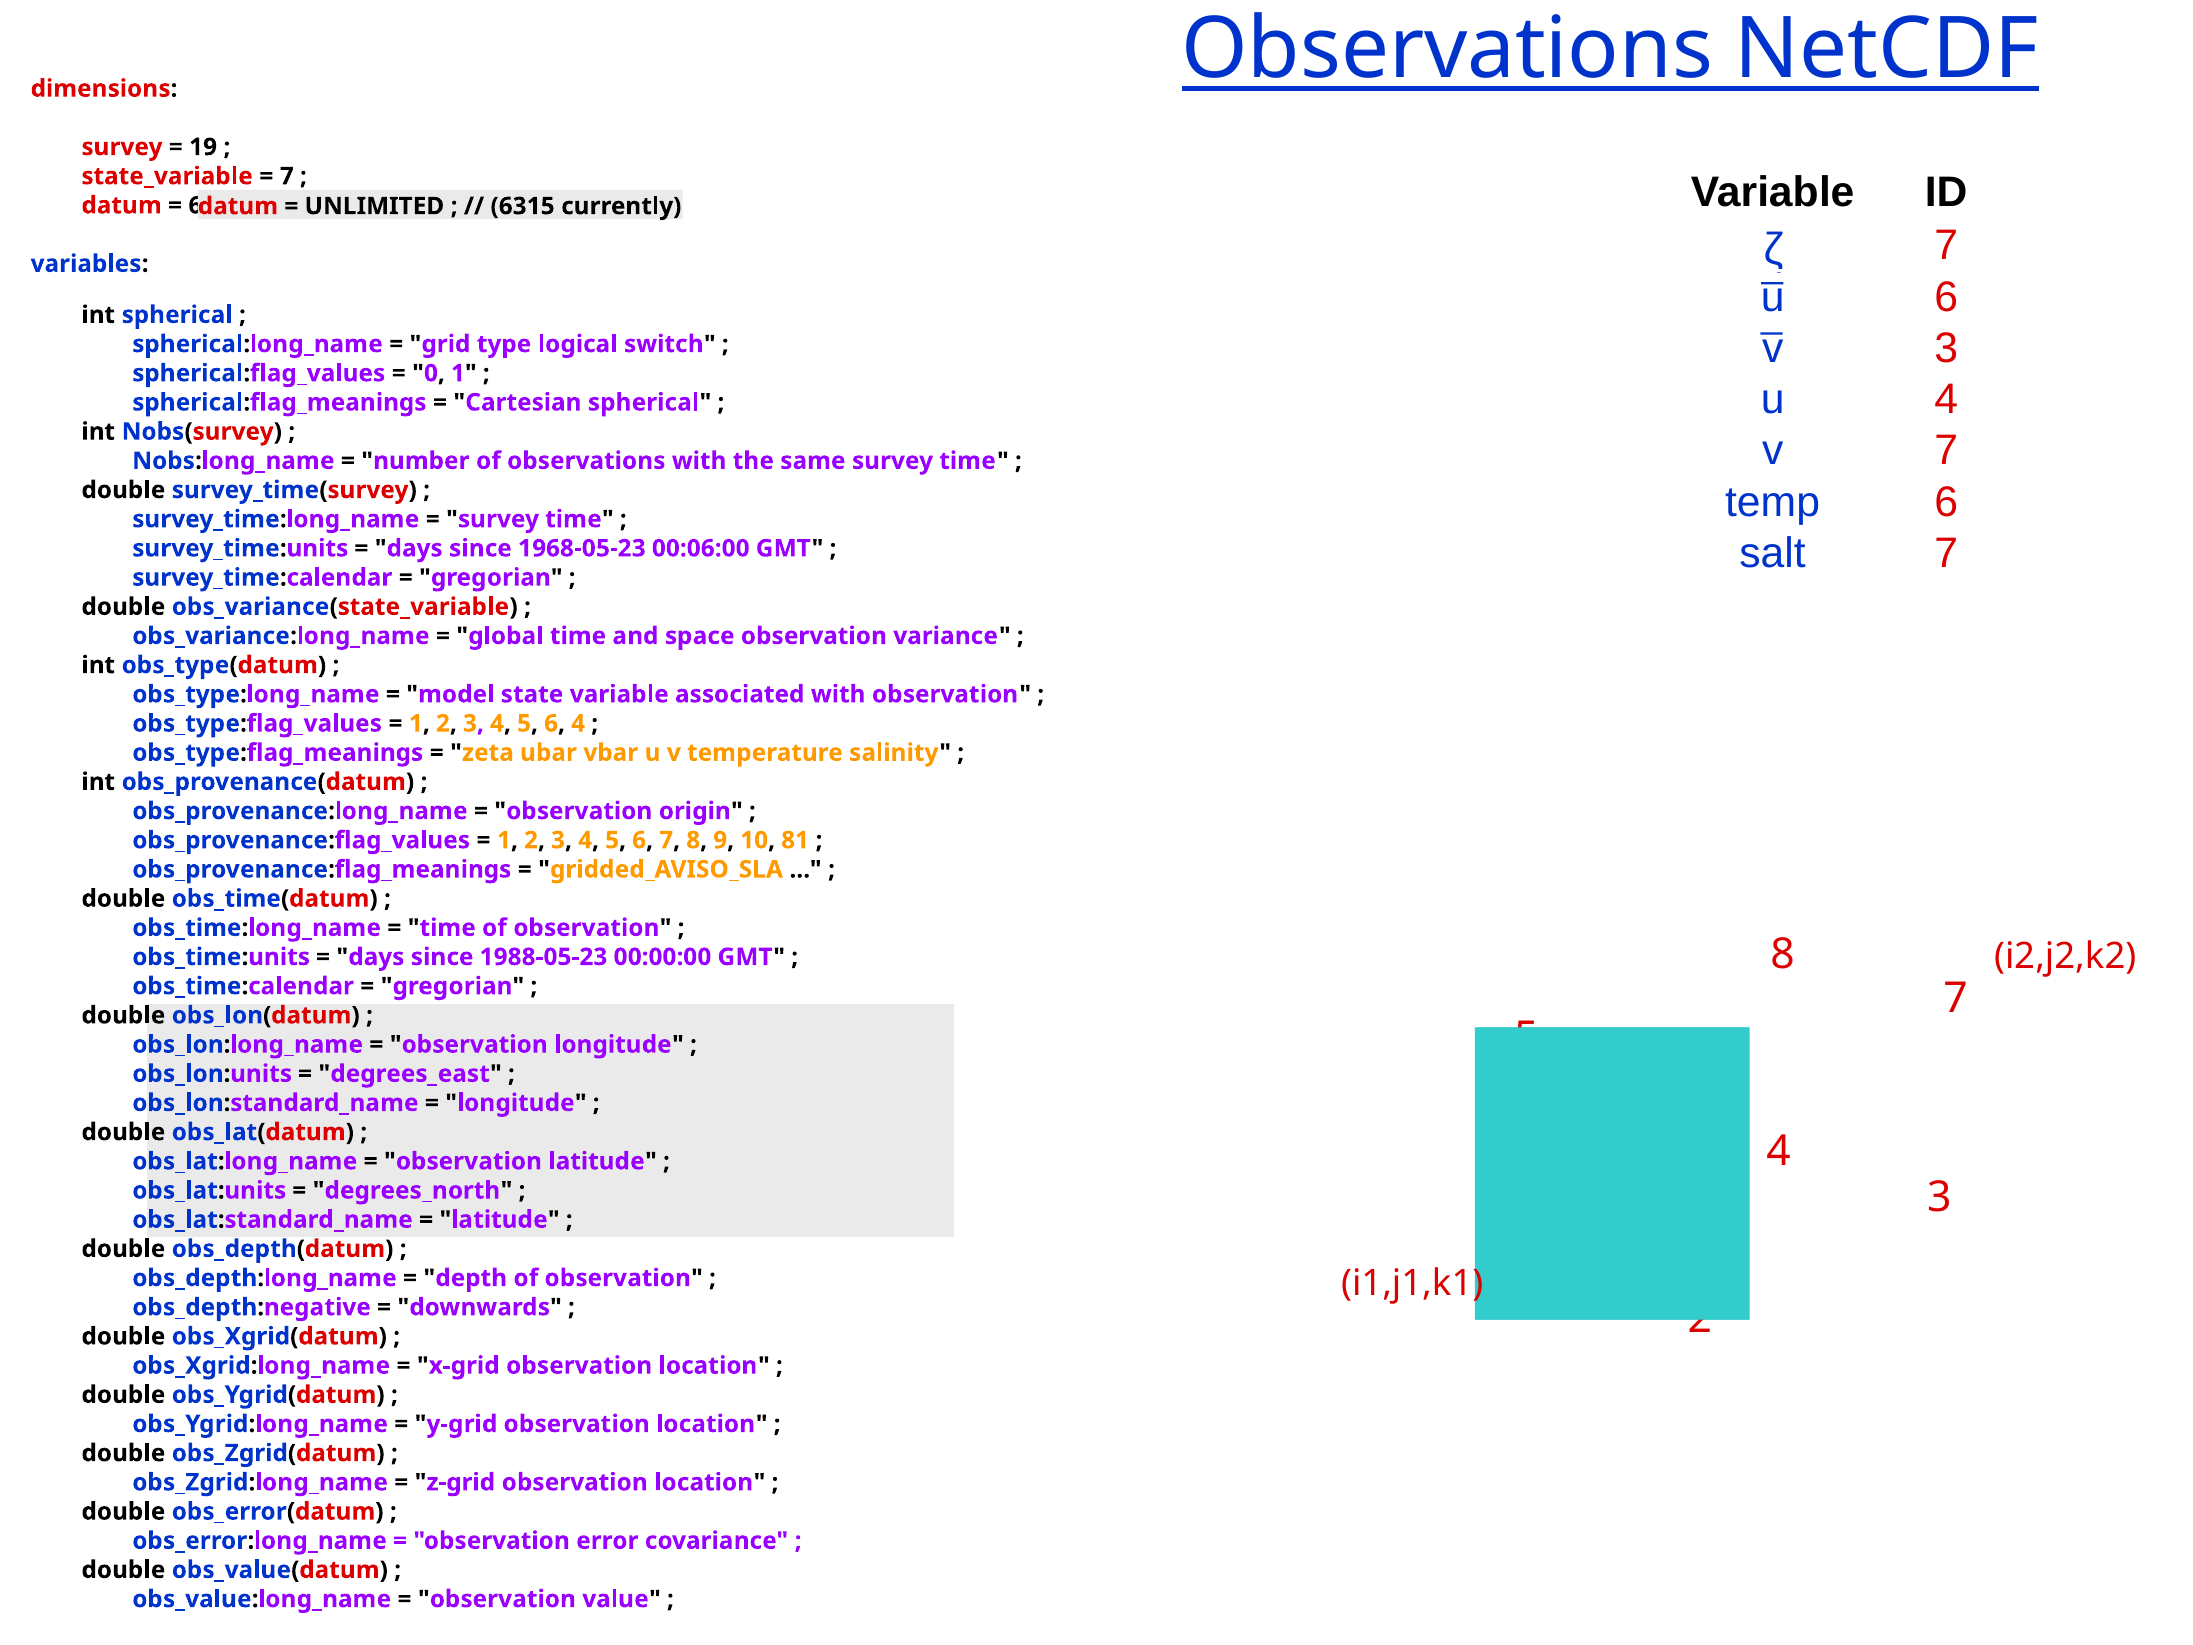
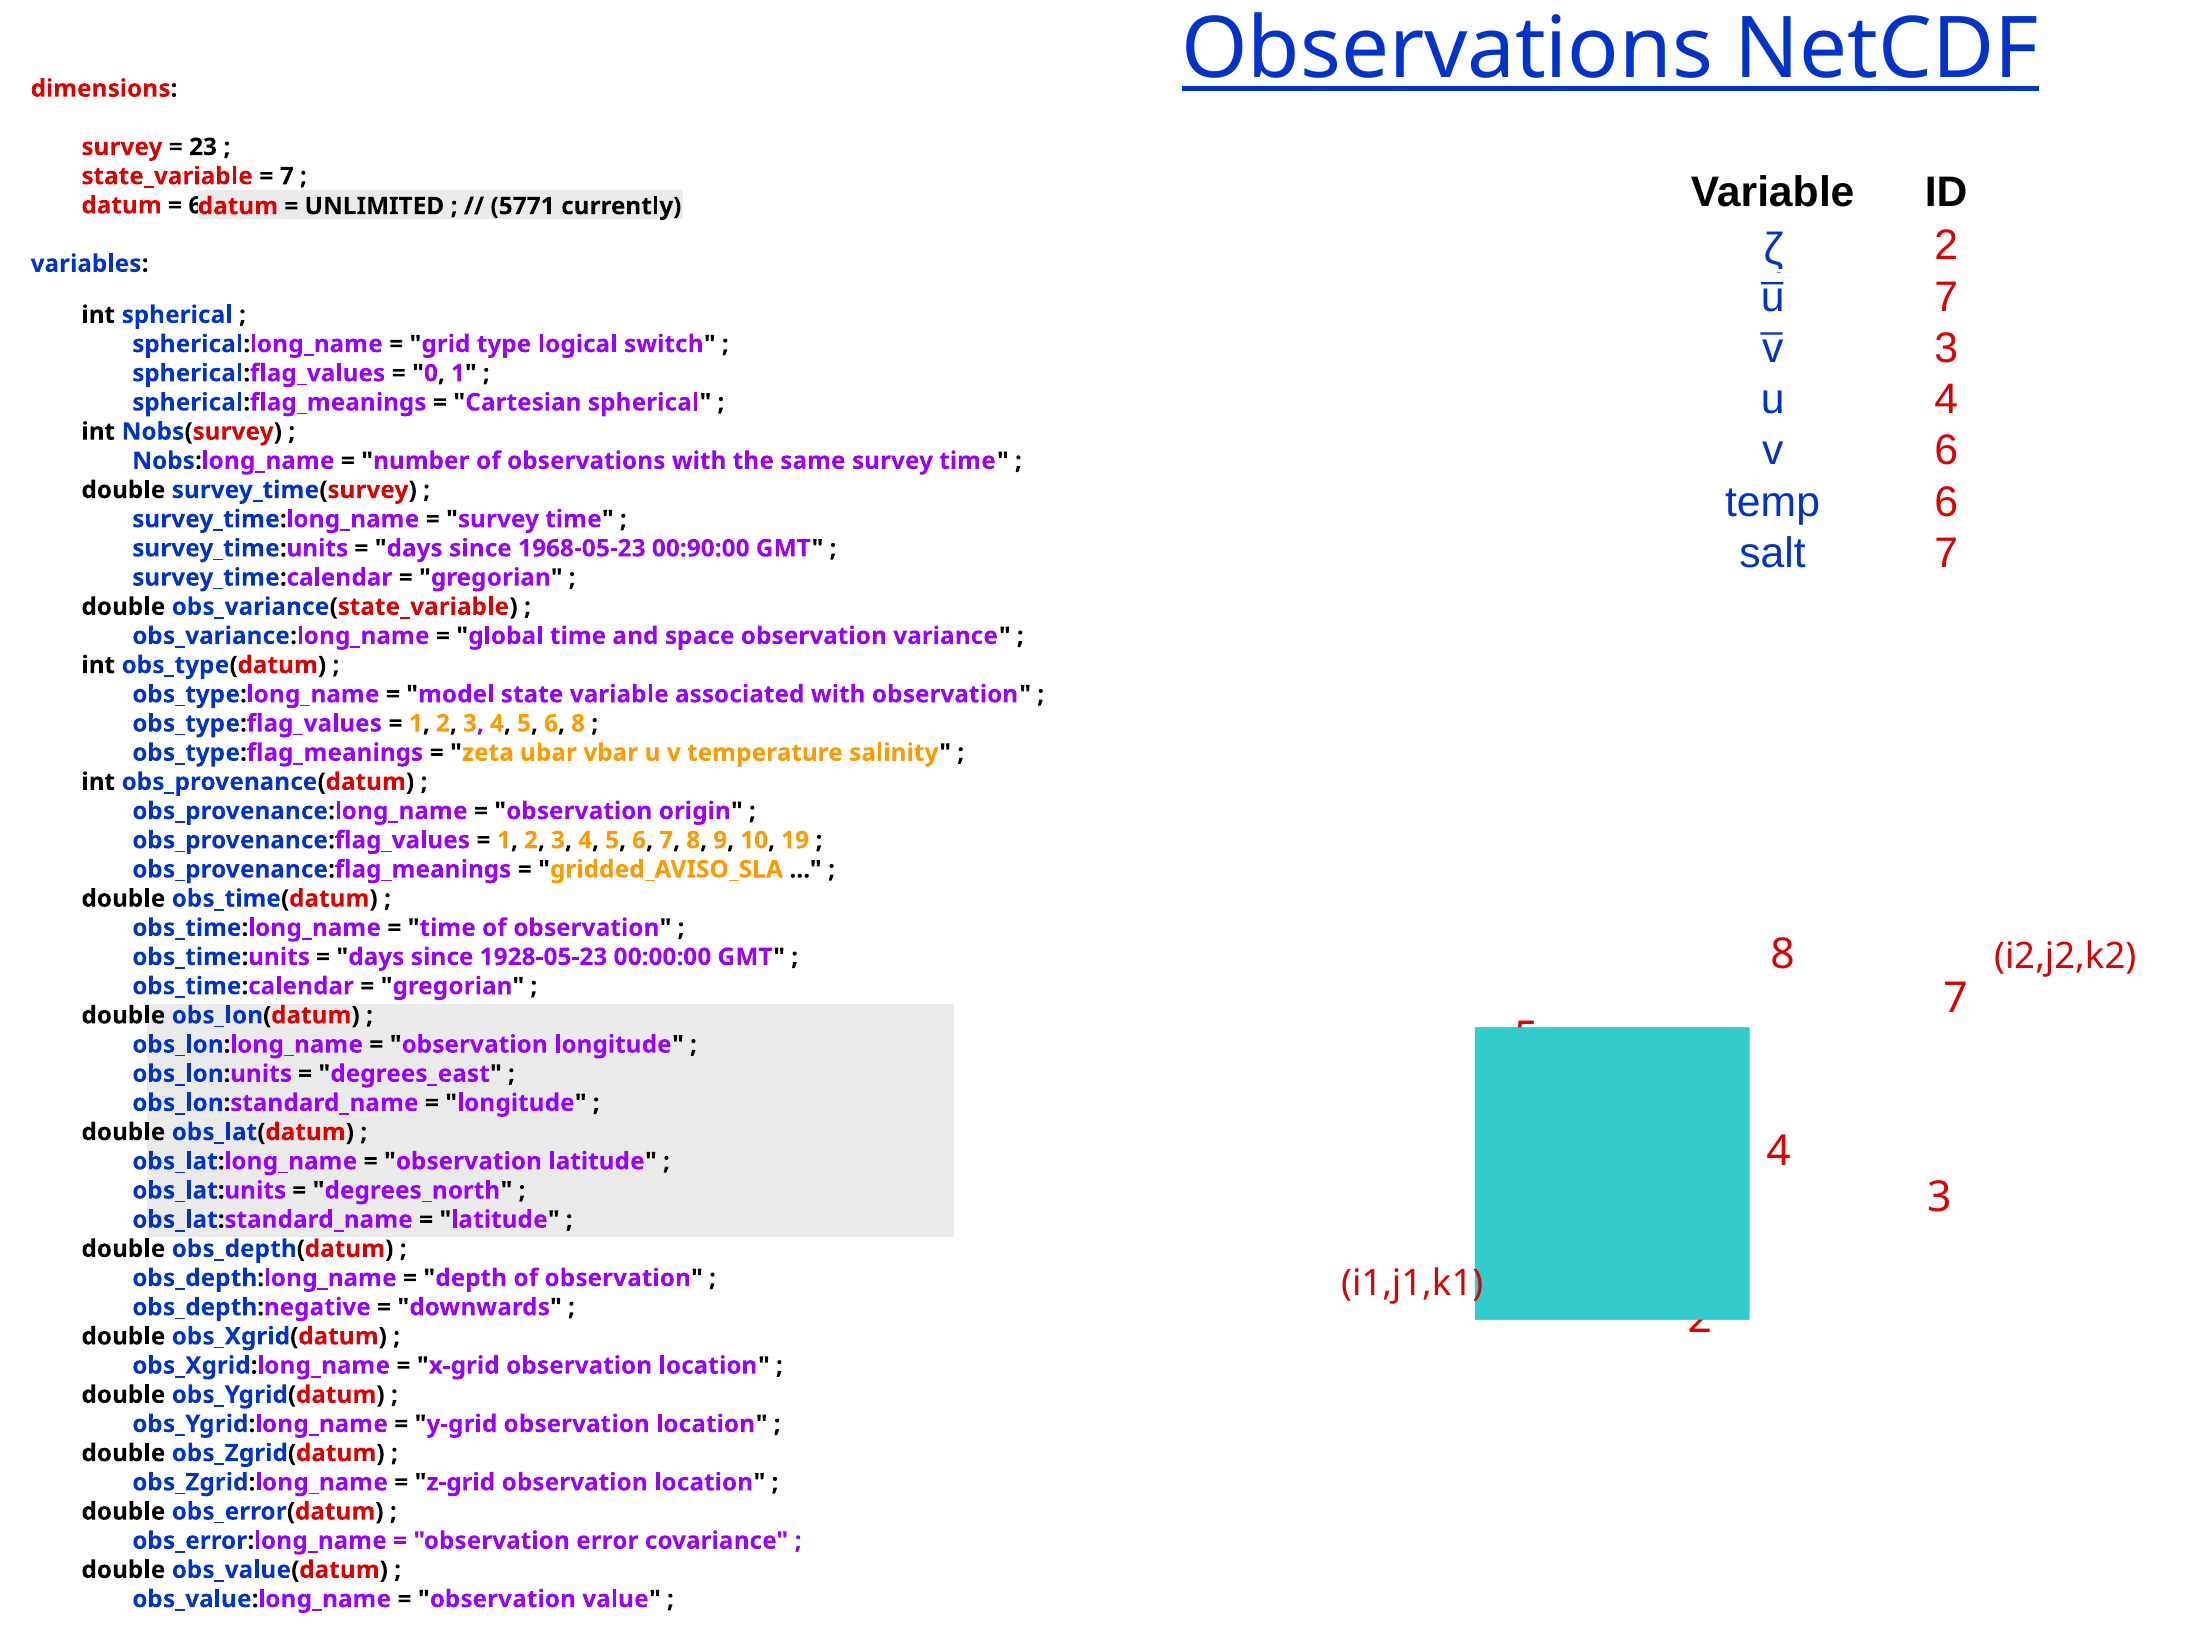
19: 19 -> 23
6315: 6315 -> 5771
ζ 7: 7 -> 2
u 6: 6 -> 7
v 7: 7 -> 6
00:06:00: 00:06:00 -> 00:90:00
6 4: 4 -> 8
81: 81 -> 19
1988-05-23: 1988-05-23 -> 1928-05-23
